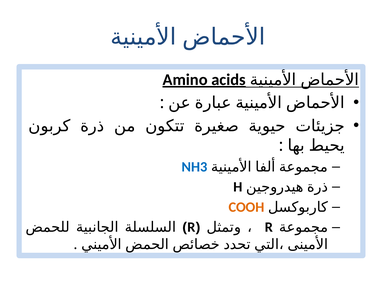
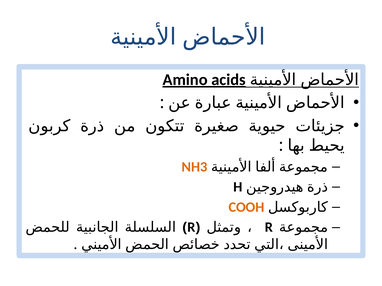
NH3 colour: blue -> orange
